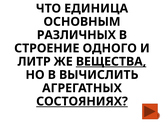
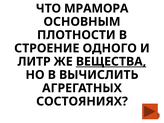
ЕДИНИЦА: ЕДИНИЦА -> МРАМОРА
РАЗЛИЧНЫХ: РАЗЛИЧНЫХ -> ПЛОТНОСТИ
СОСТОЯНИЯХ underline: present -> none
